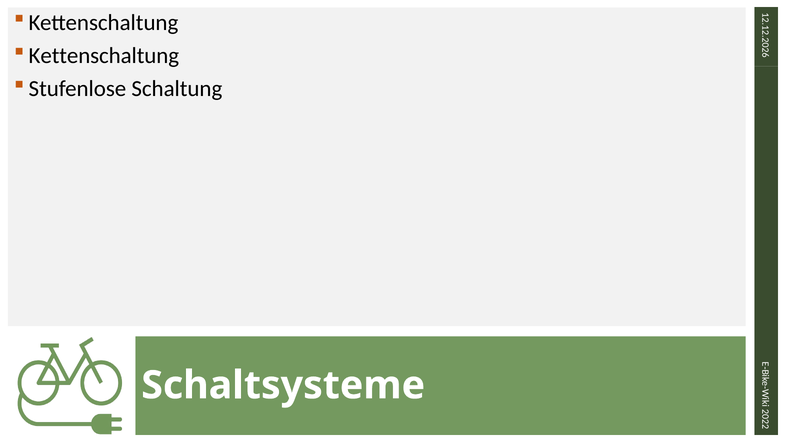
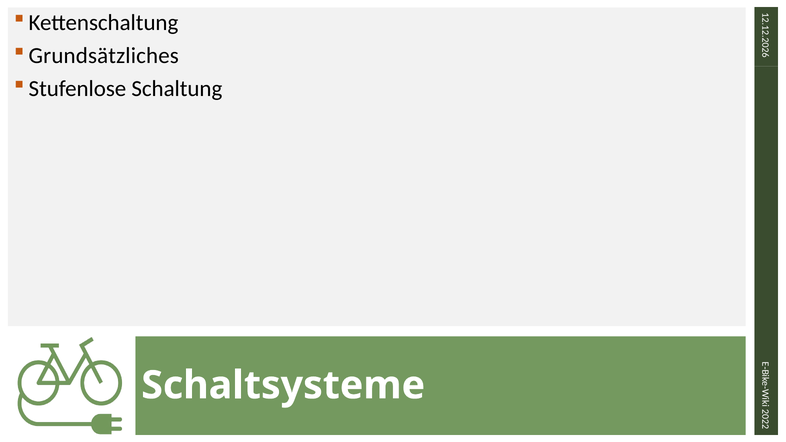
Kettenschaltung at (104, 56): Kettenschaltung -> Grundsätzliches
